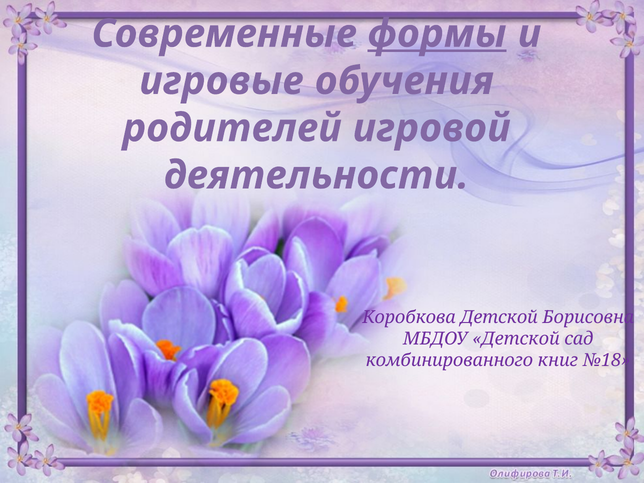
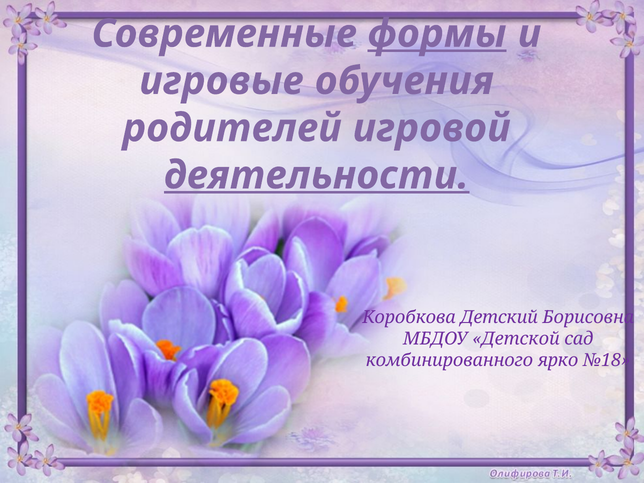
деятельности underline: none -> present
Коробкова Детской: Детской -> Детский
книг: книг -> ярко
